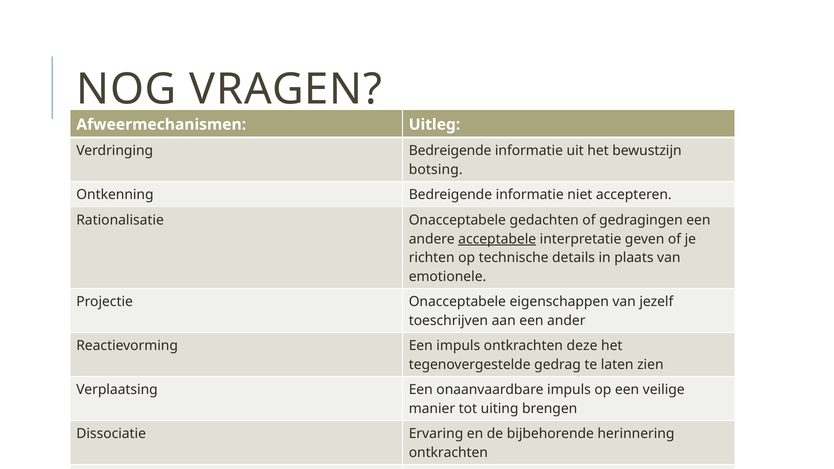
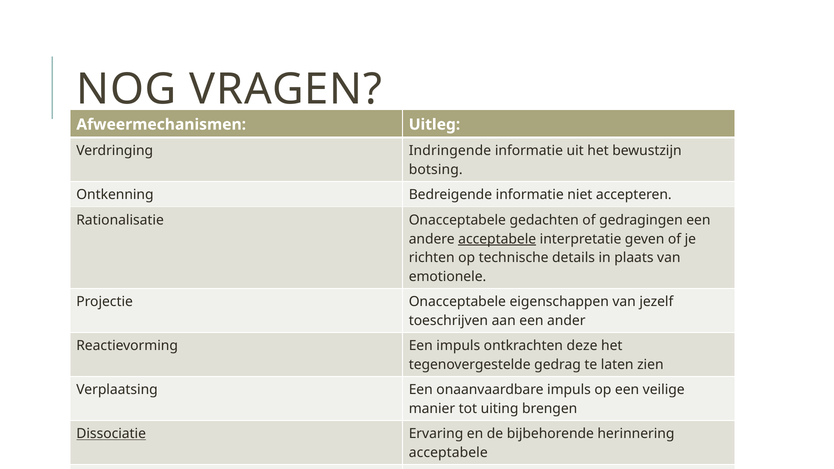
Verdringing Bedreigende: Bedreigende -> Indringende
Dissociatie underline: none -> present
ontkrachten at (448, 453): ontkrachten -> acceptabele
